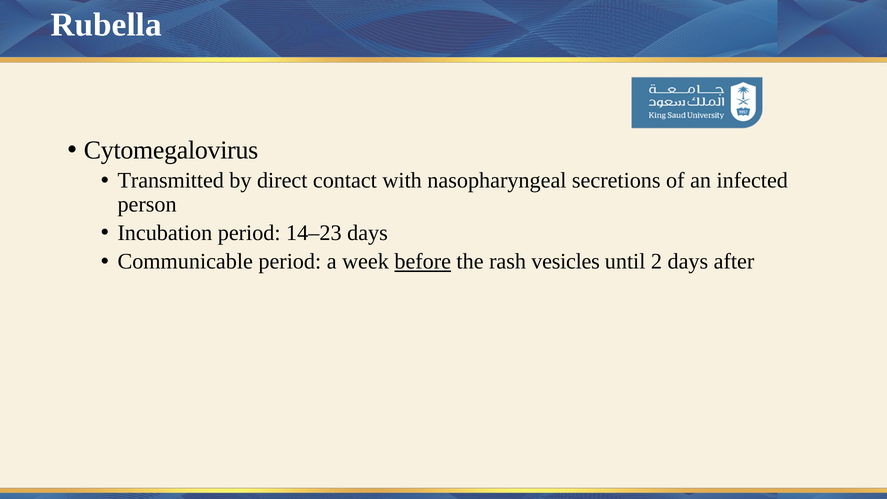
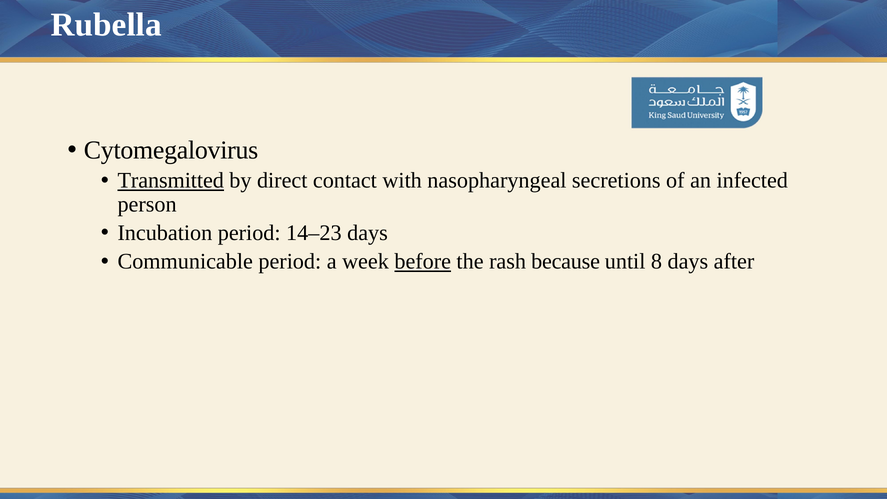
Transmitted underline: none -> present
vesicles: vesicles -> because
2: 2 -> 8
